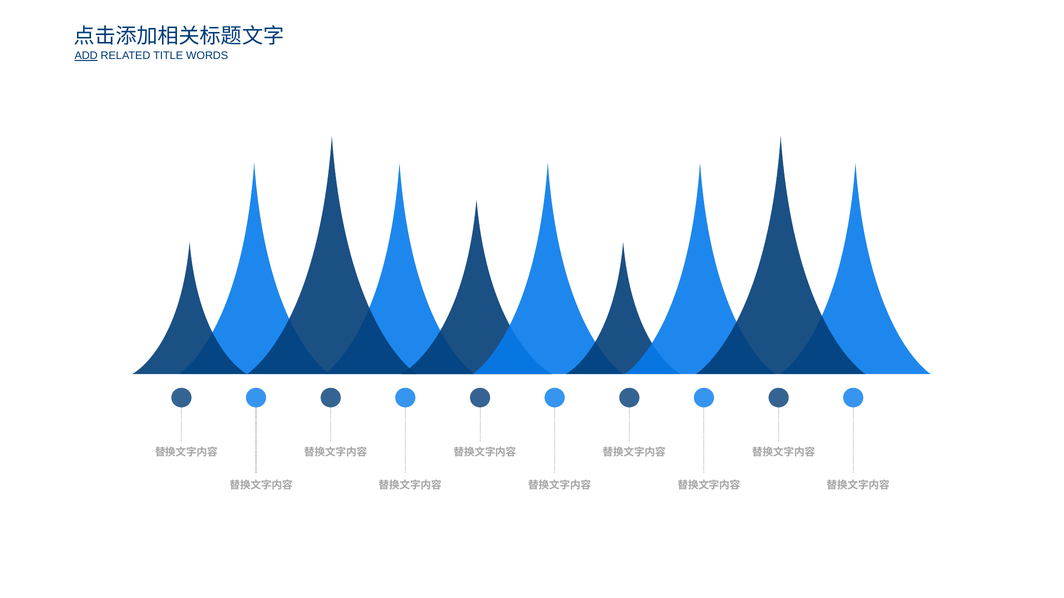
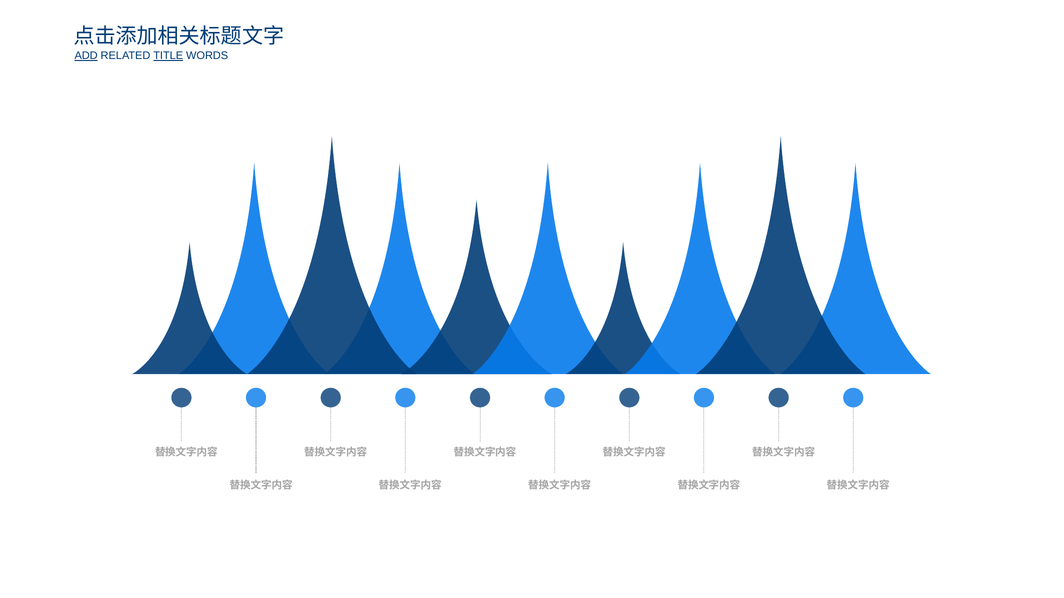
TITLE underline: none -> present
